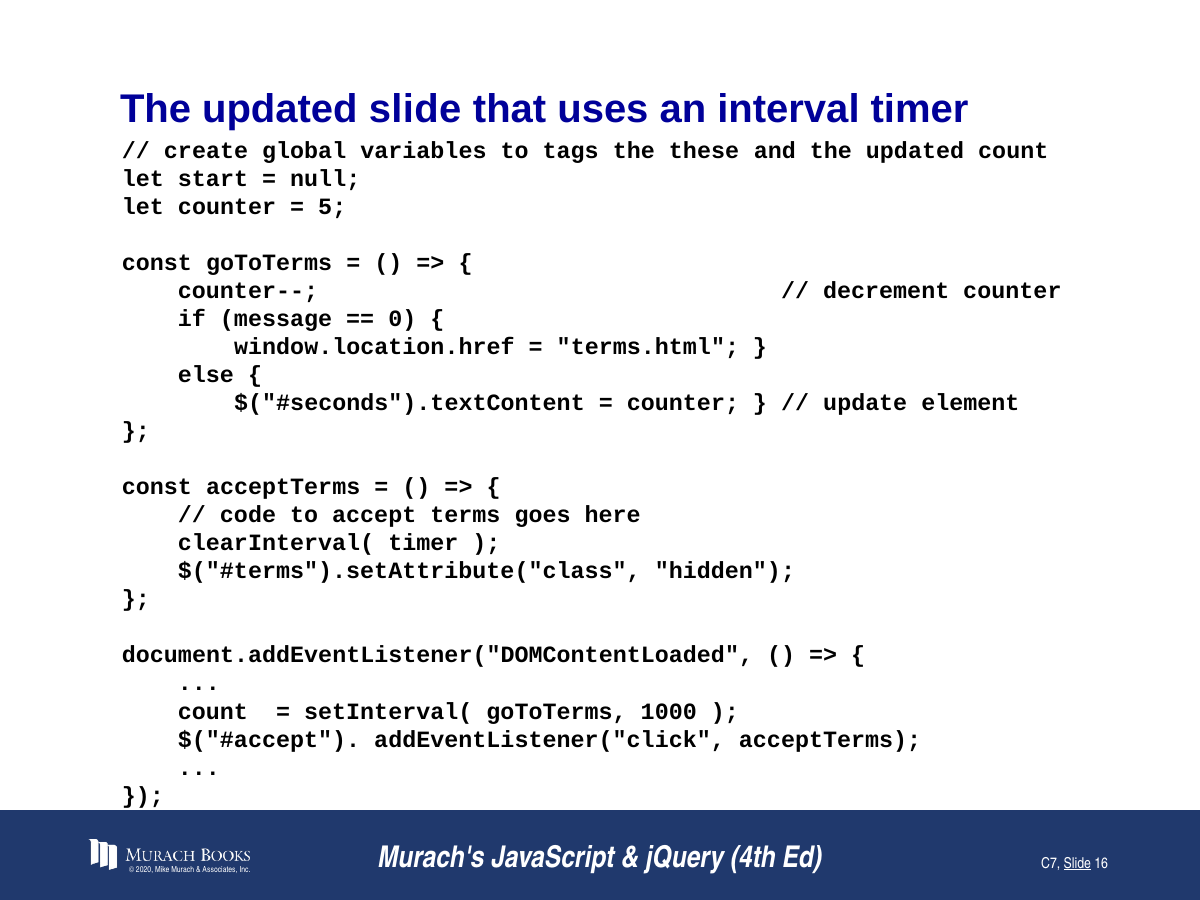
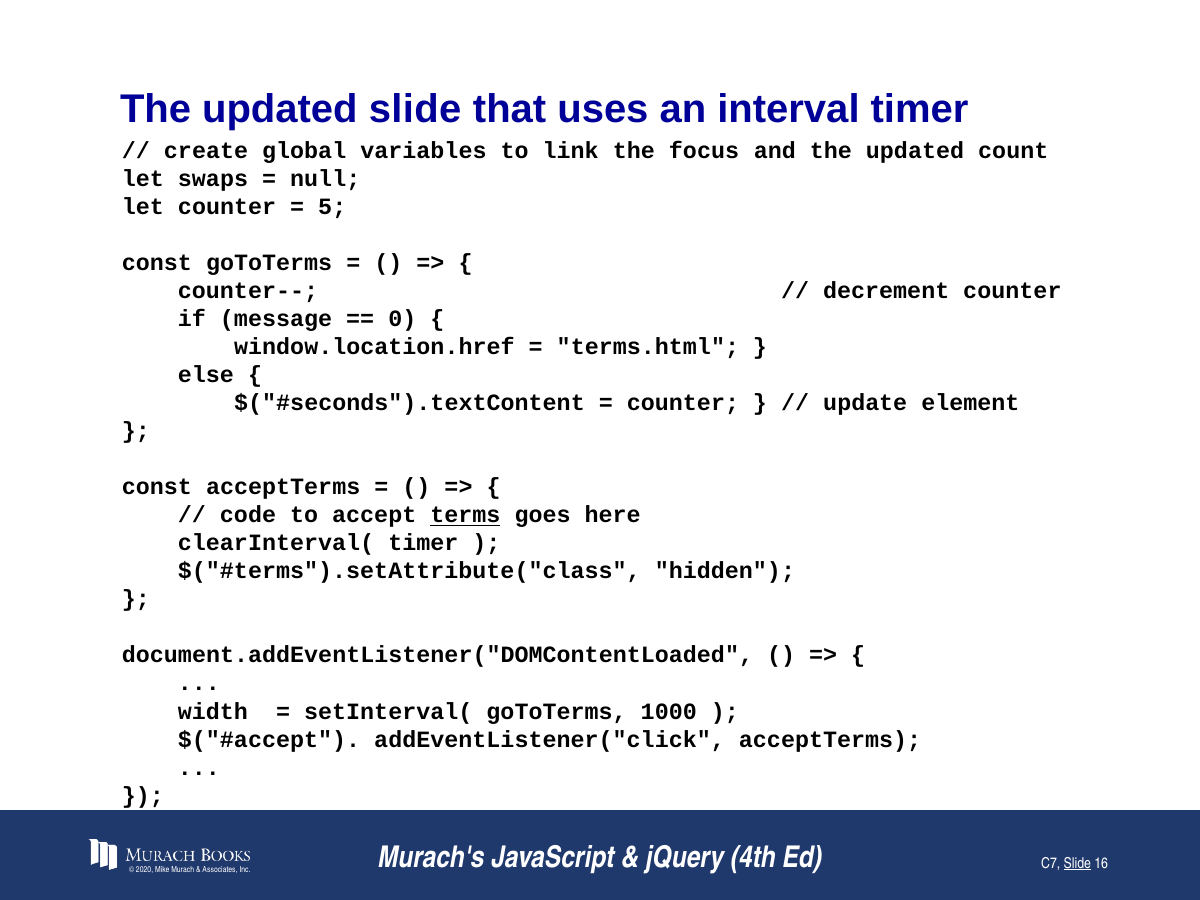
tags: tags -> link
these: these -> focus
start: start -> swaps
terms underline: none -> present
count at (213, 711): count -> width
